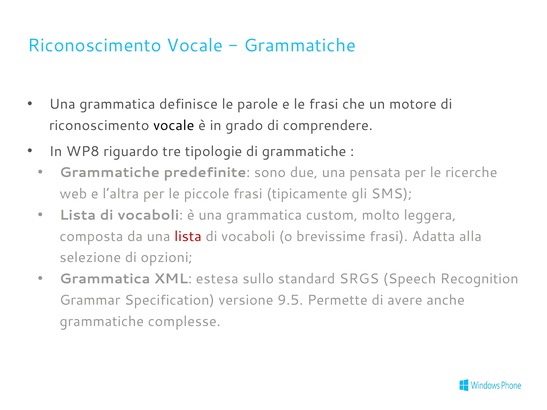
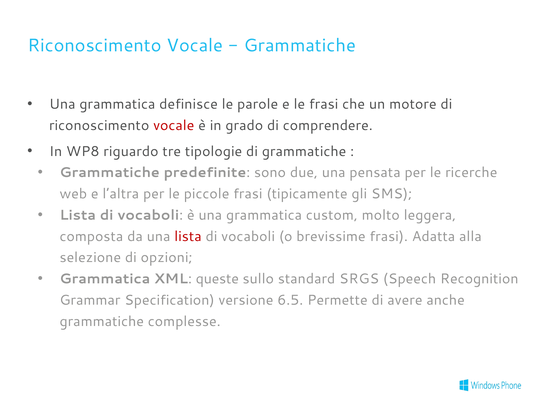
vocale at (174, 126) colour: black -> red
estesa: estesa -> queste
9.5: 9.5 -> 6.5
